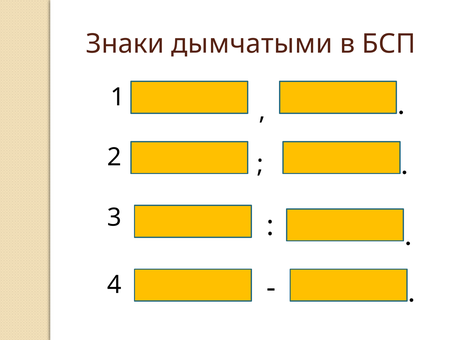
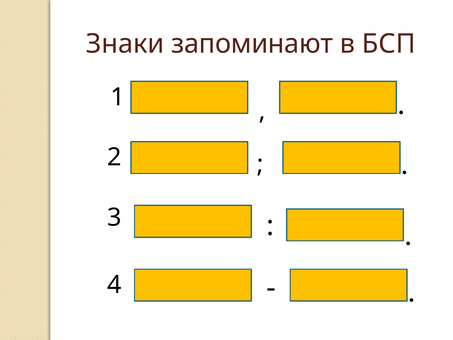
дымчатыми: дымчатыми -> запоминают
